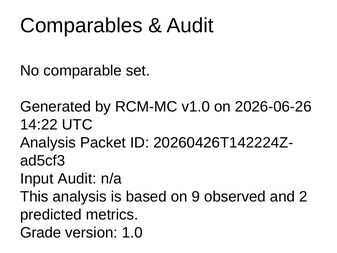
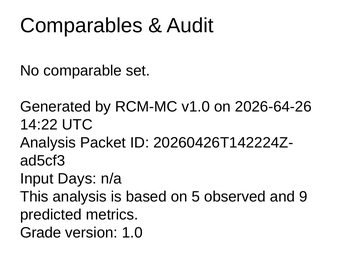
2026-06-26: 2026-06-26 -> 2026-64-26
Input Audit: Audit -> Days
9: 9 -> 5
2: 2 -> 9
